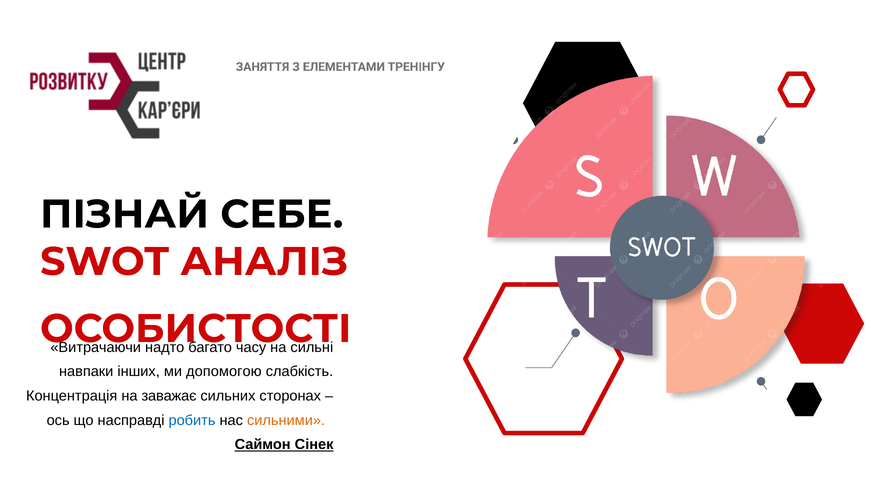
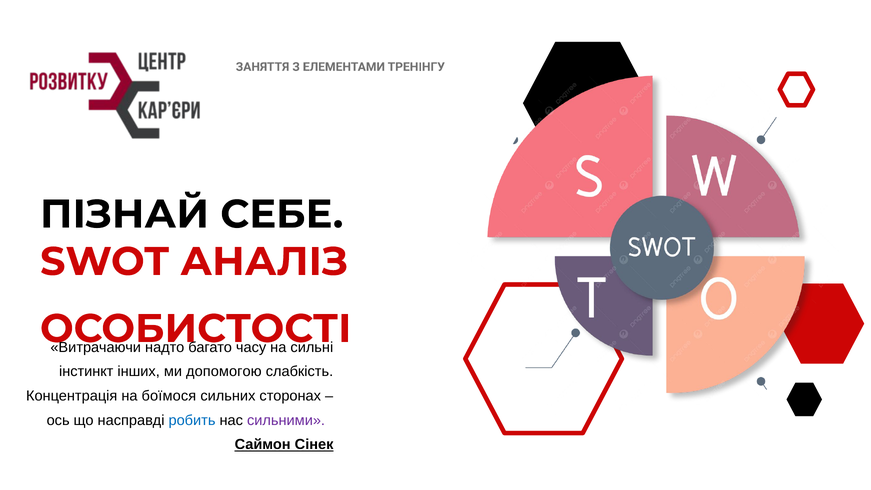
навпаки: навпаки -> інстинкт
заважає: заважає -> боїмося
сильними colour: orange -> purple
